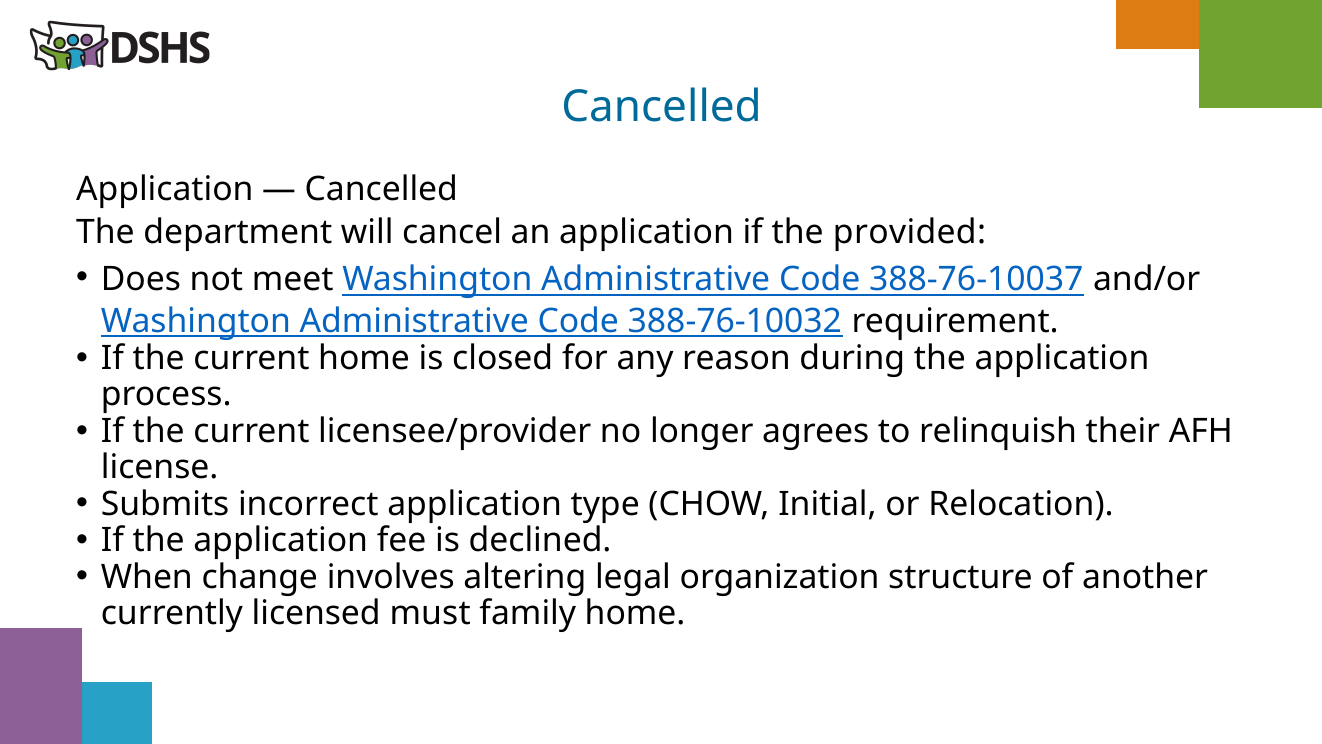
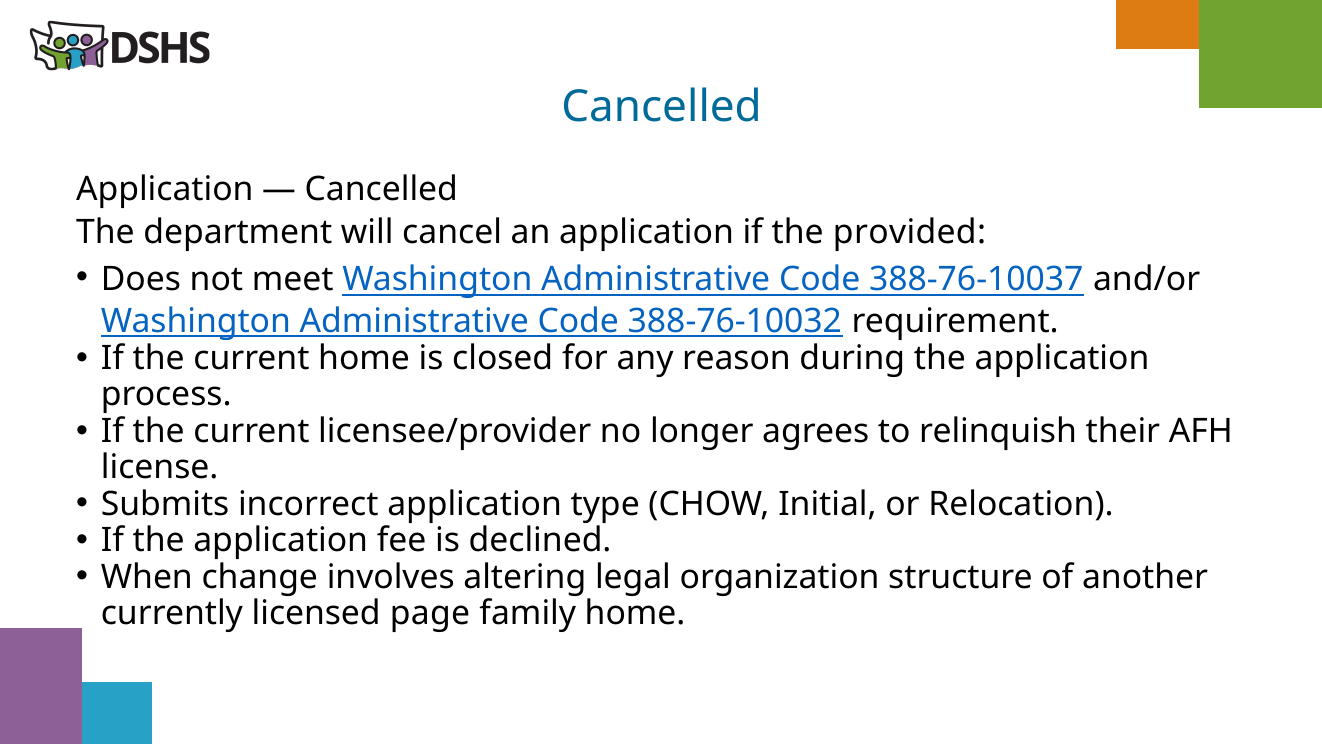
must: must -> page
